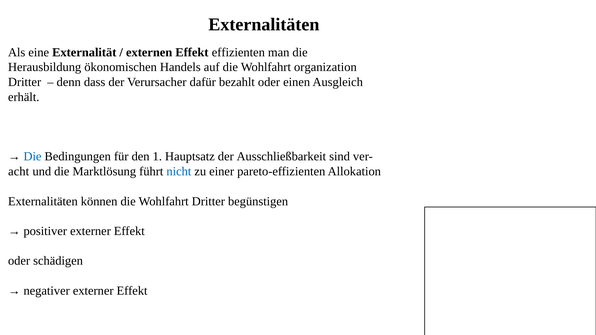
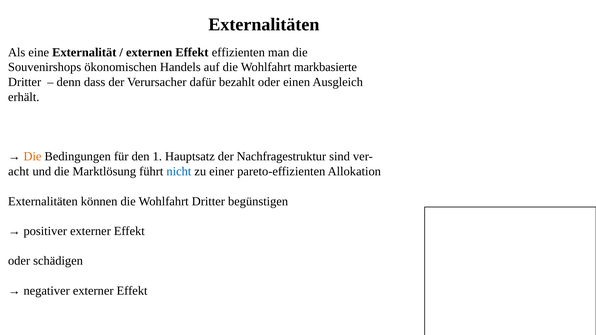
Herausbildung: Herausbildung -> Souvenirshops
organization: organization -> markbasierte
Die at (33, 157) colour: blue -> orange
Ausschließbarkeit: Ausschließbarkeit -> Nachfragestruktur
